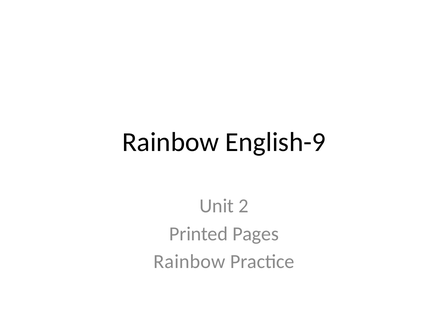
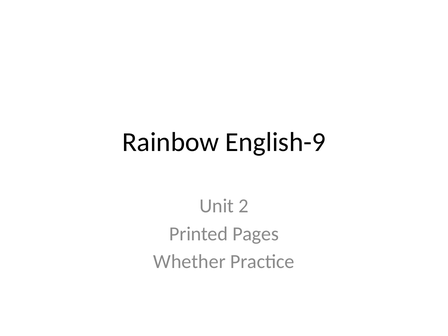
Rainbow at (189, 262): Rainbow -> Whether
